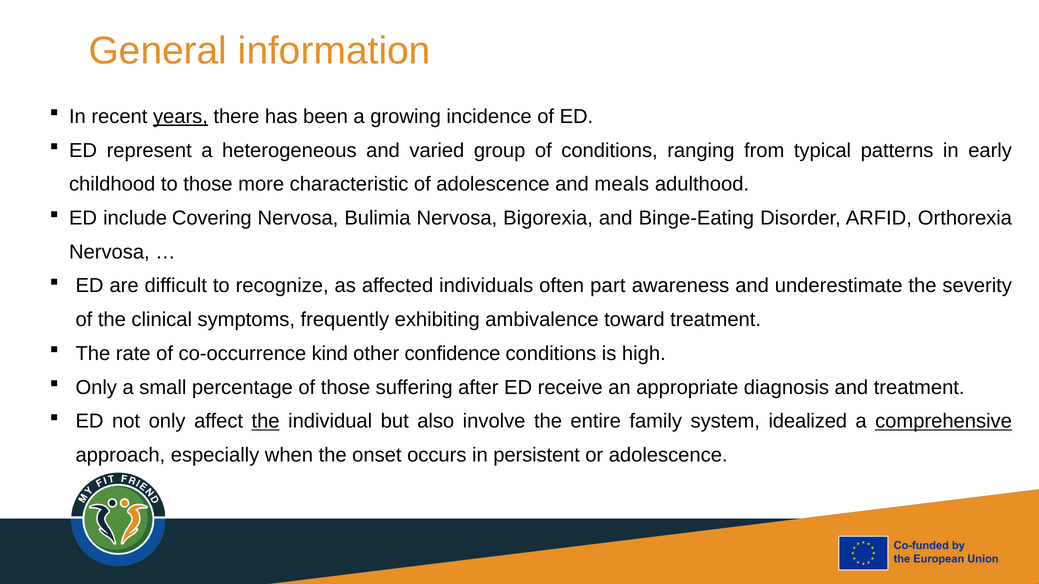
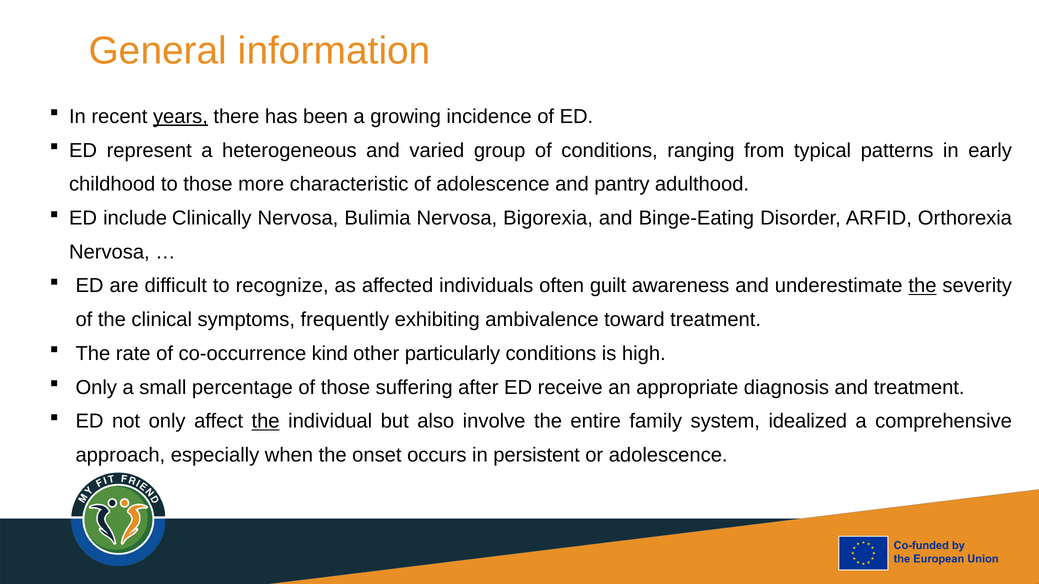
meals: meals -> pantry
Covering: Covering -> Clinically
part: part -> guilt
the at (923, 286) underline: none -> present
confidence: confidence -> particularly
comprehensive underline: present -> none
